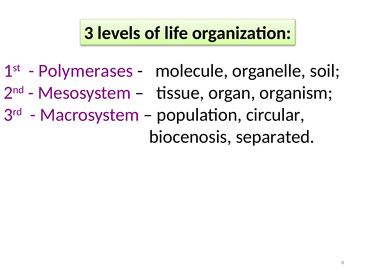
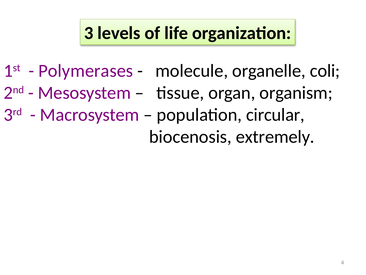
soil: soil -> coli
separated: separated -> extremely
